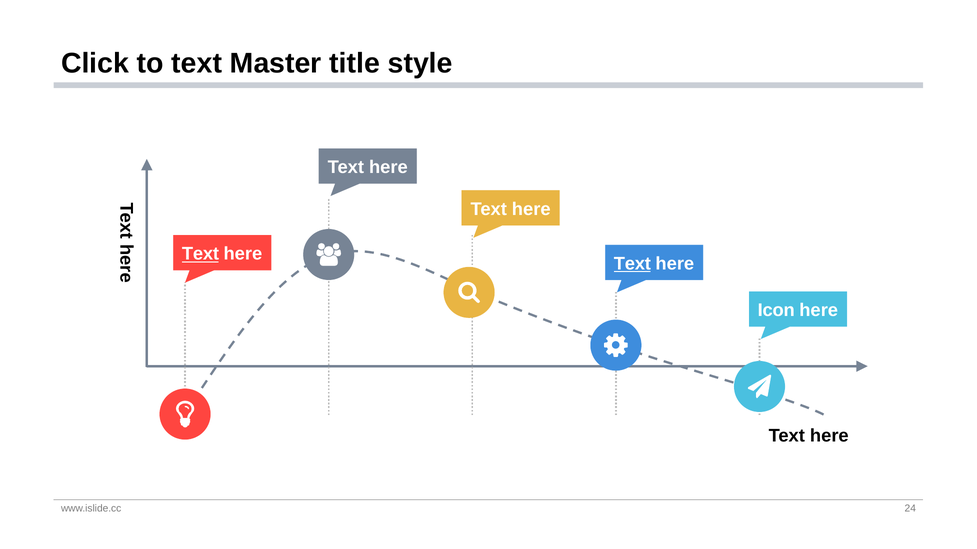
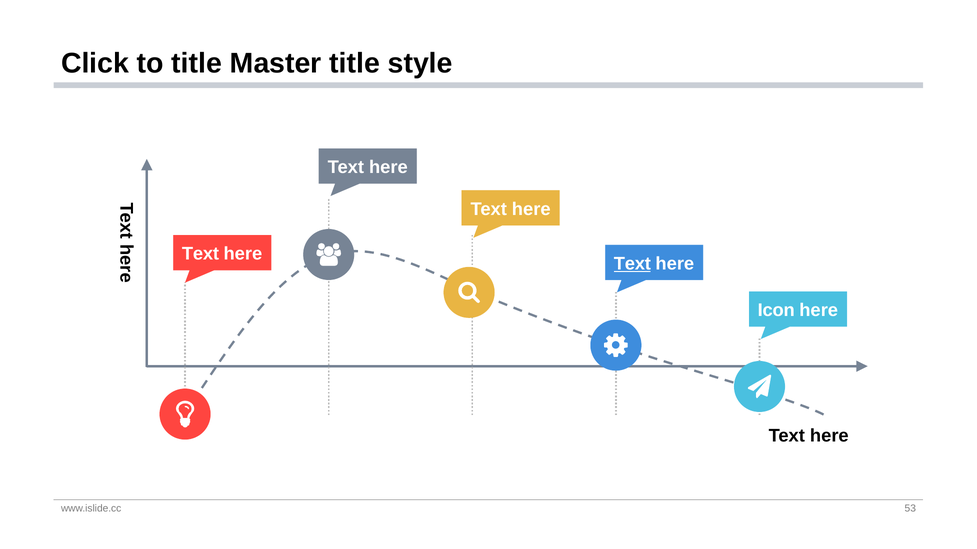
to text: text -> title
Text at (200, 254) underline: present -> none
24: 24 -> 53
